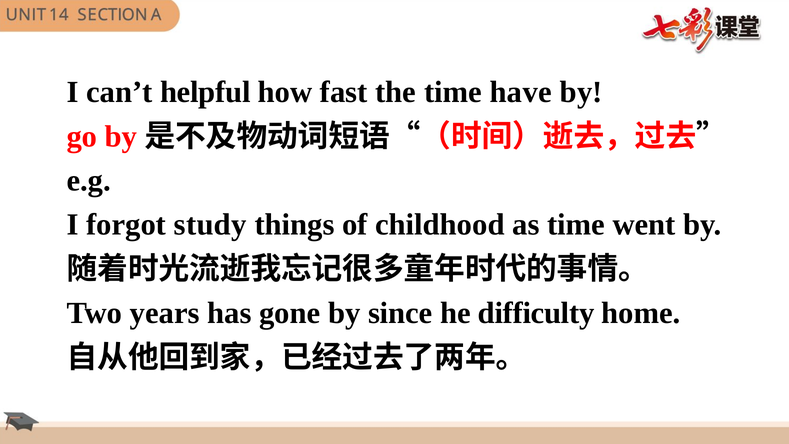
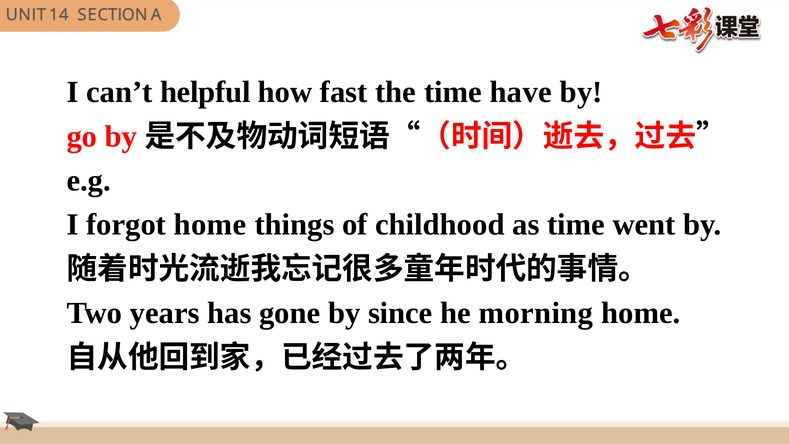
forgot study: study -> home
difficulty: difficulty -> morning
